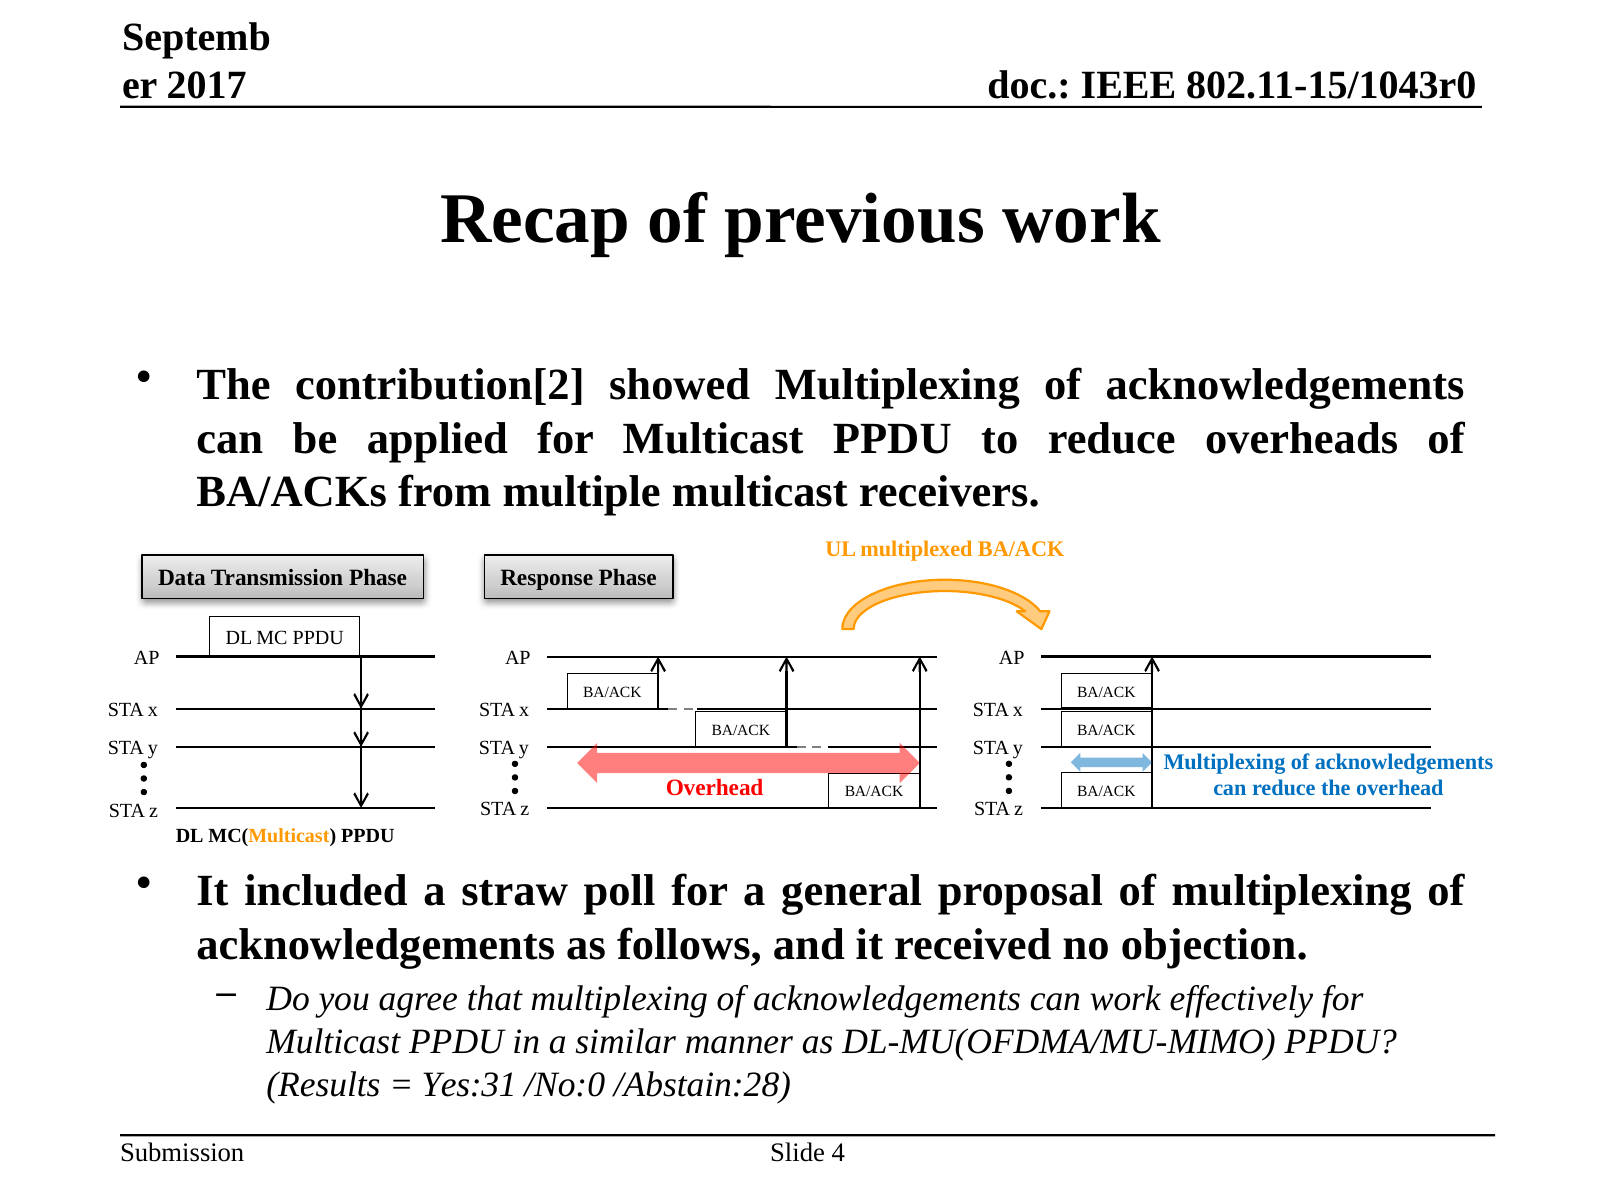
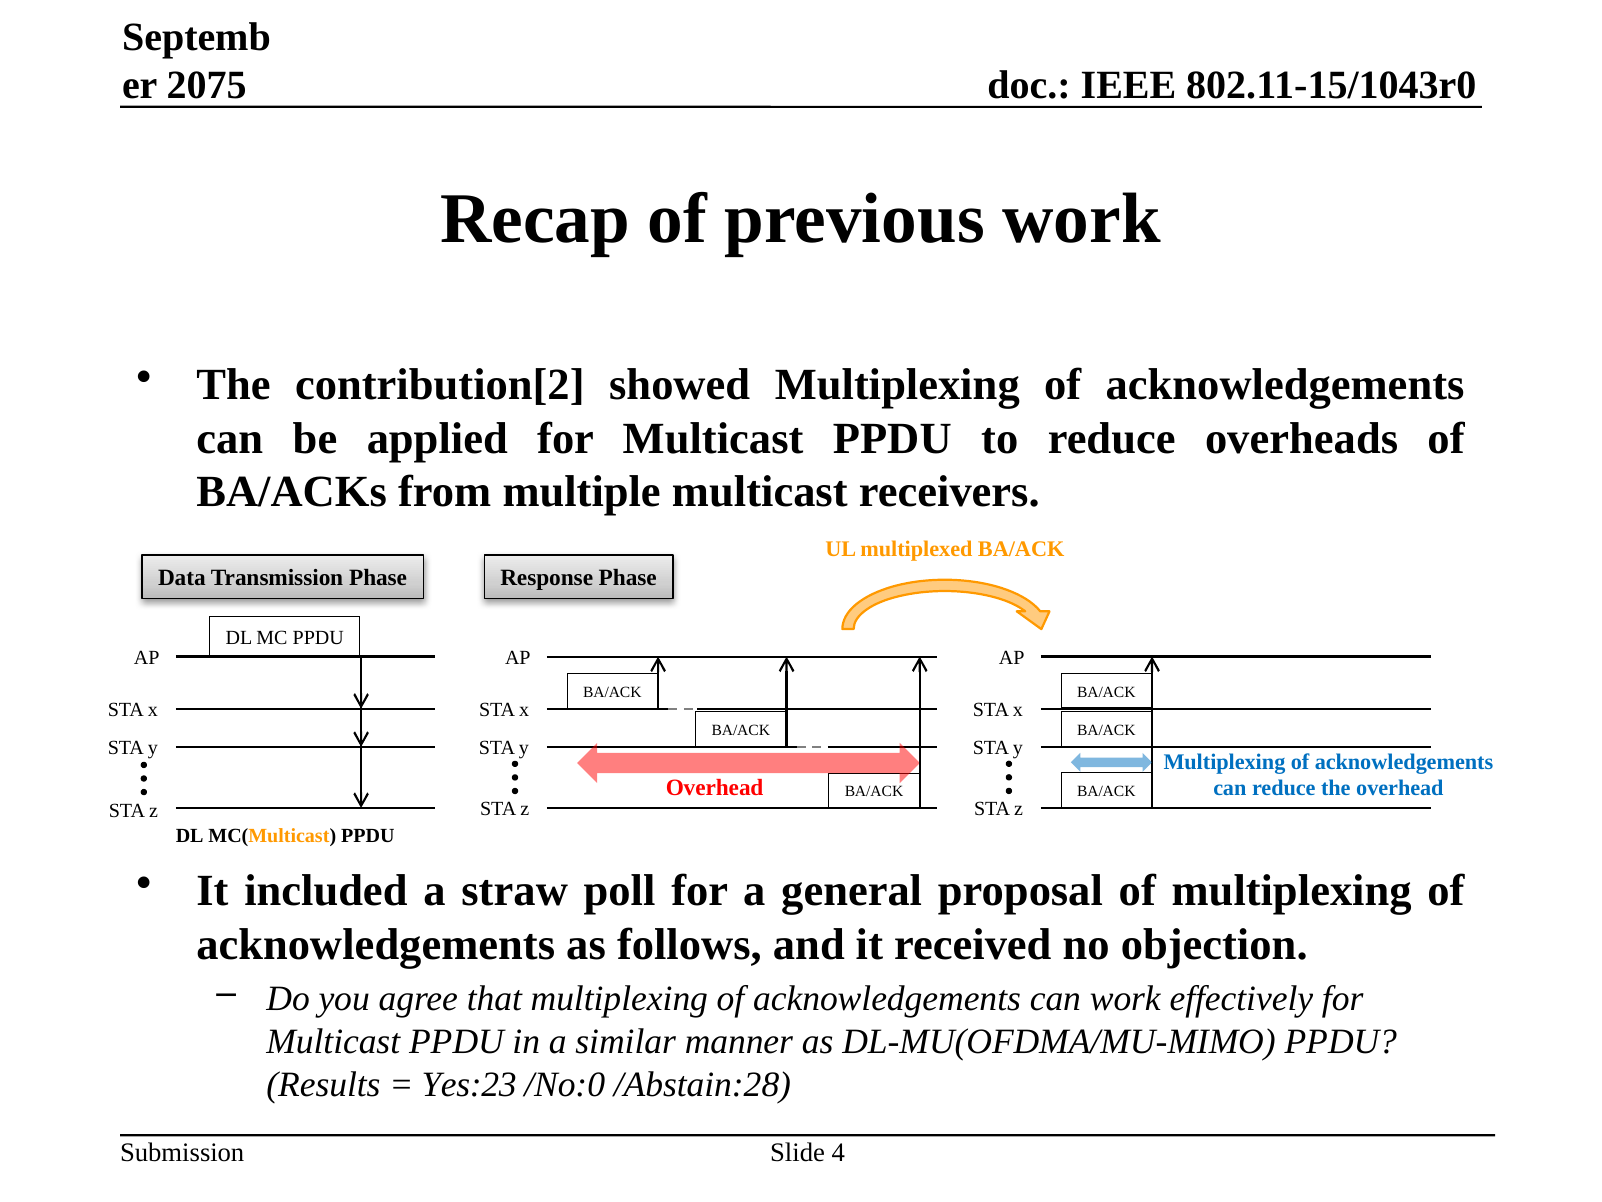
2017: 2017 -> 2075
Yes:31: Yes:31 -> Yes:23
